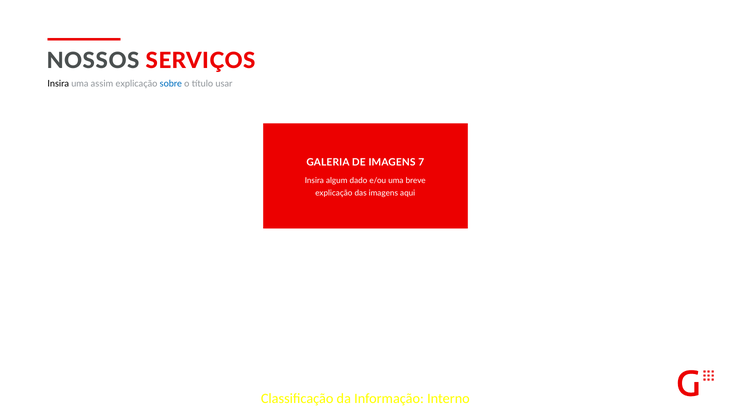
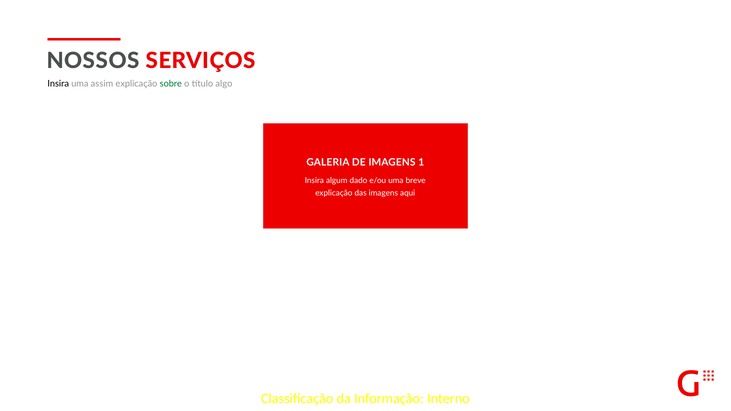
sobre colour: blue -> green
usar: usar -> algo
7: 7 -> 1
